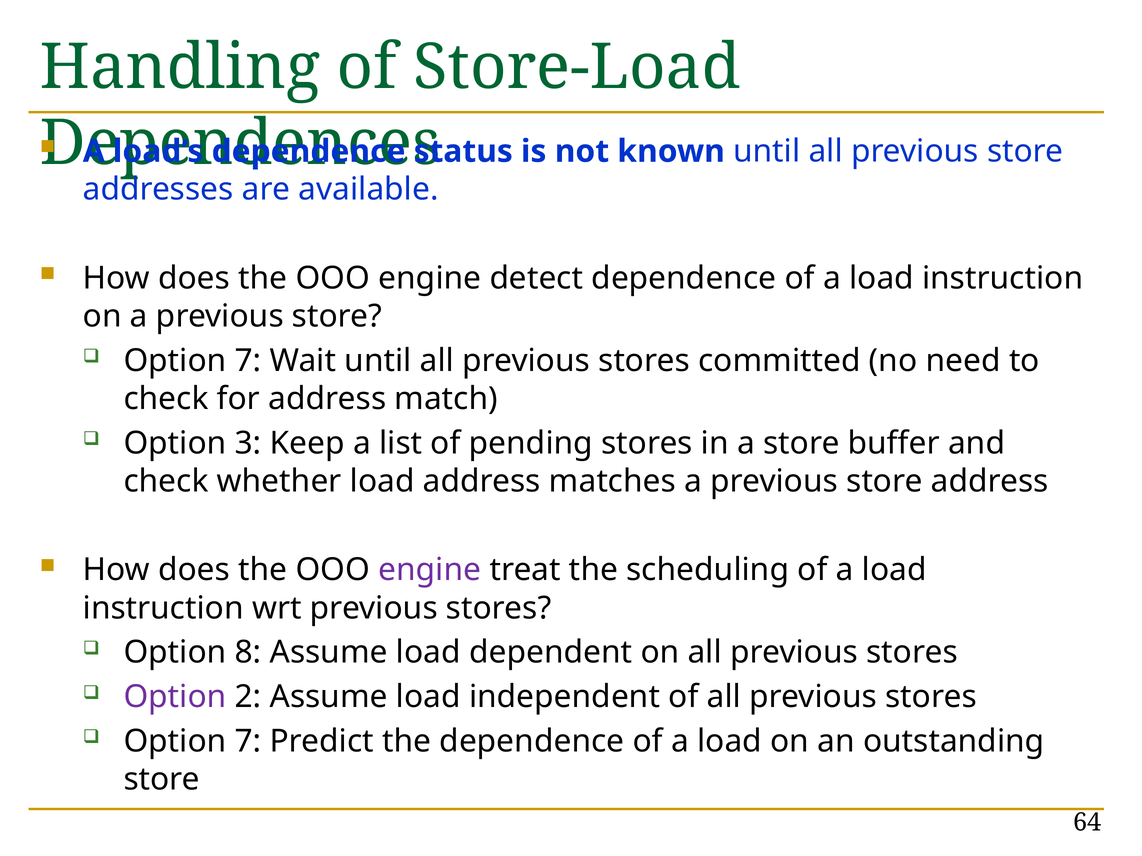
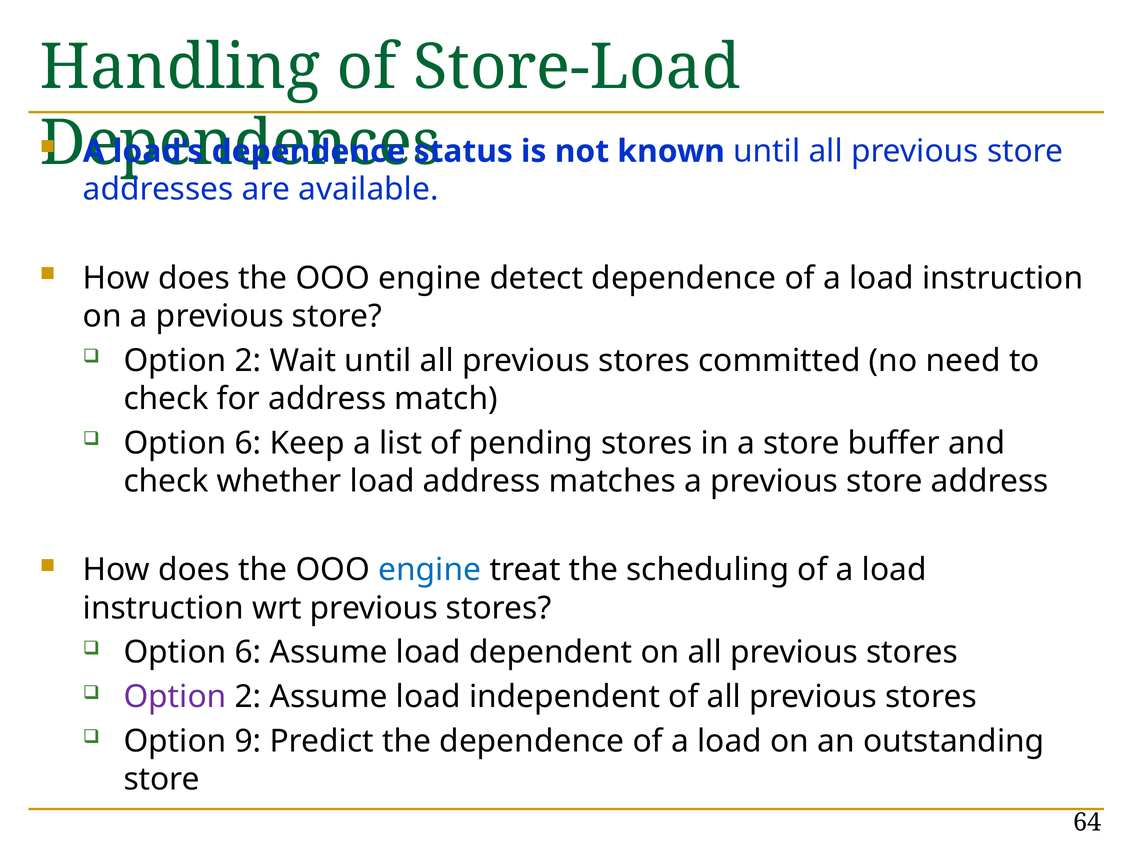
7 at (248, 361): 7 -> 2
3 at (248, 443): 3 -> 6
engine at (430, 570) colour: purple -> blue
8 at (248, 653): 8 -> 6
7 at (248, 742): 7 -> 9
